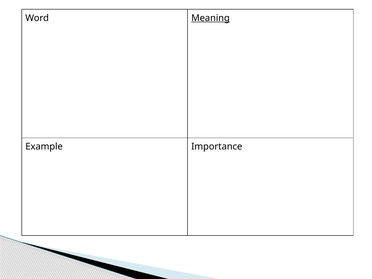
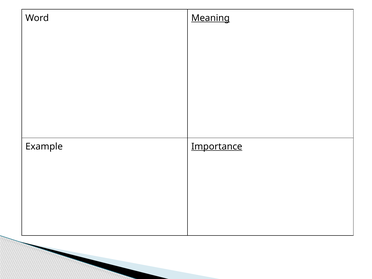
Importance underline: none -> present
